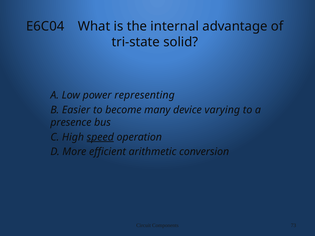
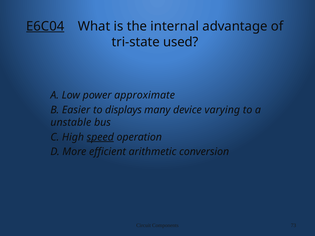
E6C04 underline: none -> present
solid: solid -> used
representing: representing -> approximate
become: become -> displays
presence: presence -> unstable
